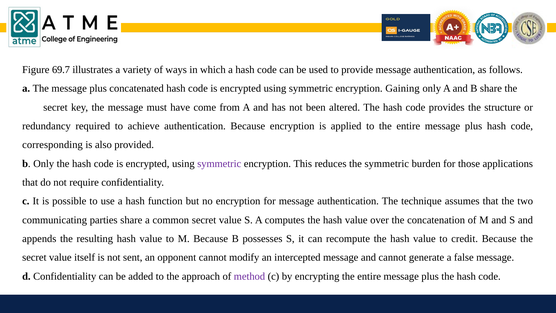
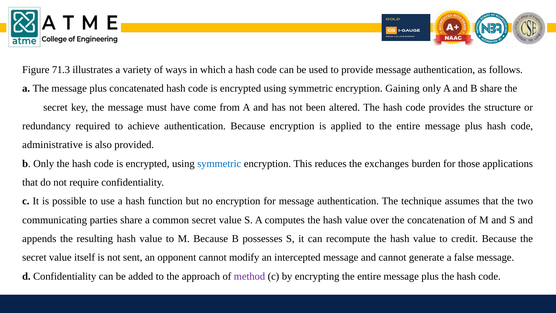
69.7: 69.7 -> 71.3
corresponding: corresponding -> administrative
symmetric at (219, 163) colour: purple -> blue
the symmetric: symmetric -> exchanges
